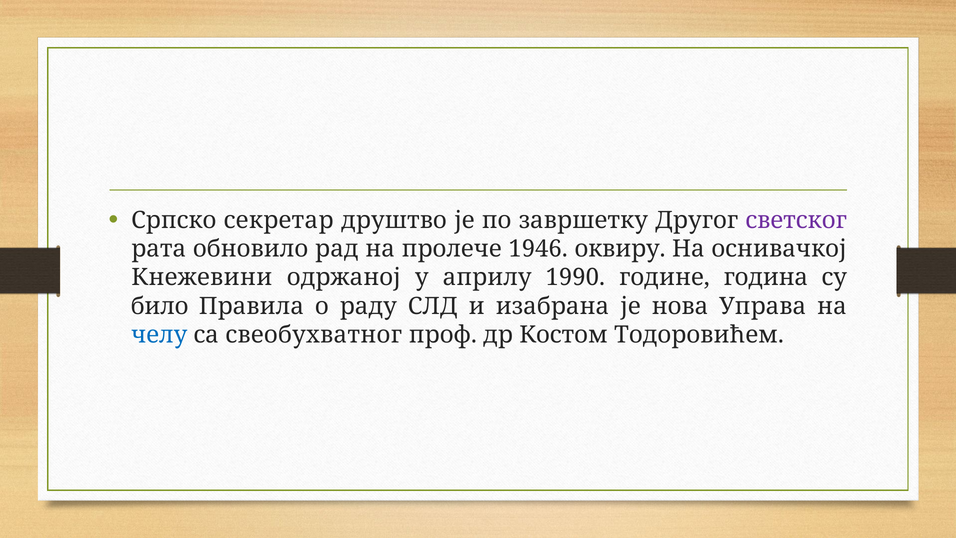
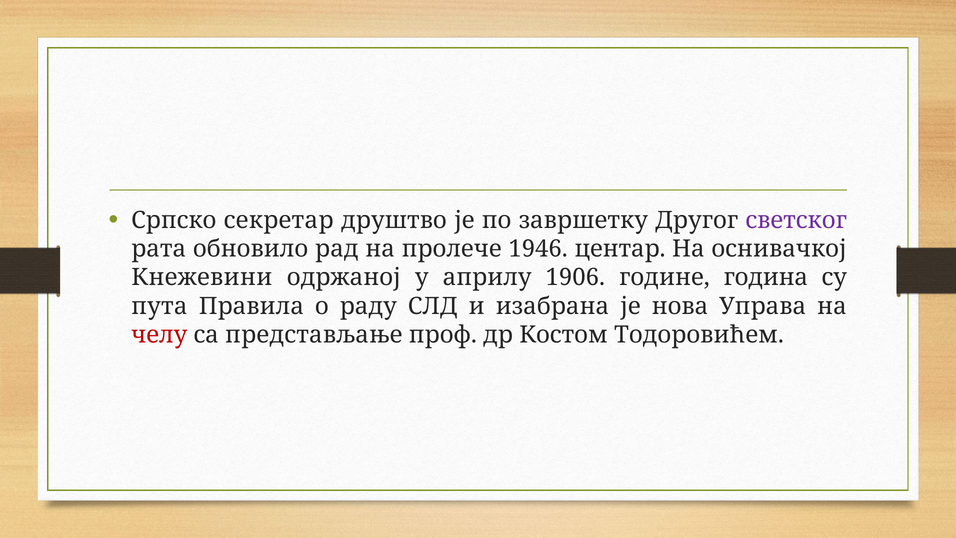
оквиру: оквиру -> центар
1990: 1990 -> 1906
било: било -> пута
челу colour: blue -> red
свеобухватног: свеобухватног -> представљање
